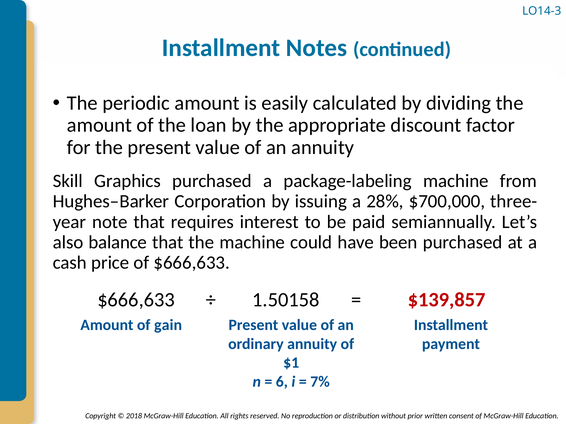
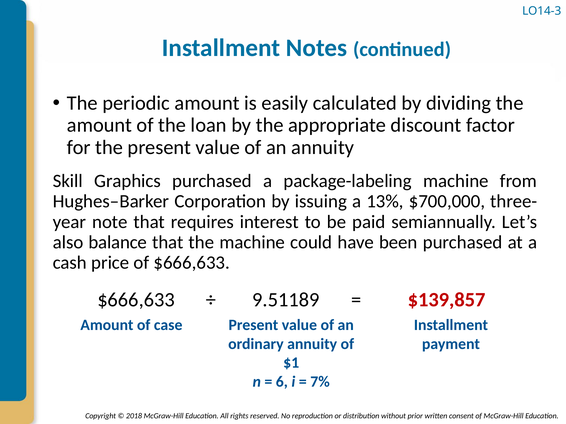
28%: 28% -> 13%
1.50158: 1.50158 -> 9.51189
gain: gain -> case
